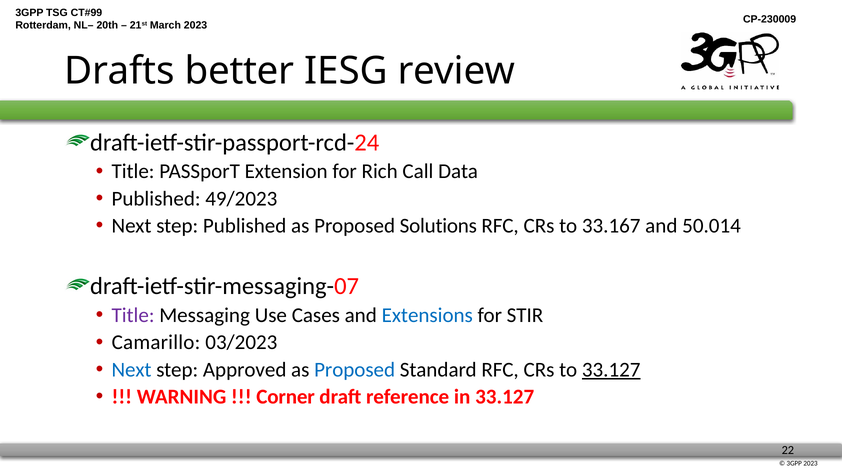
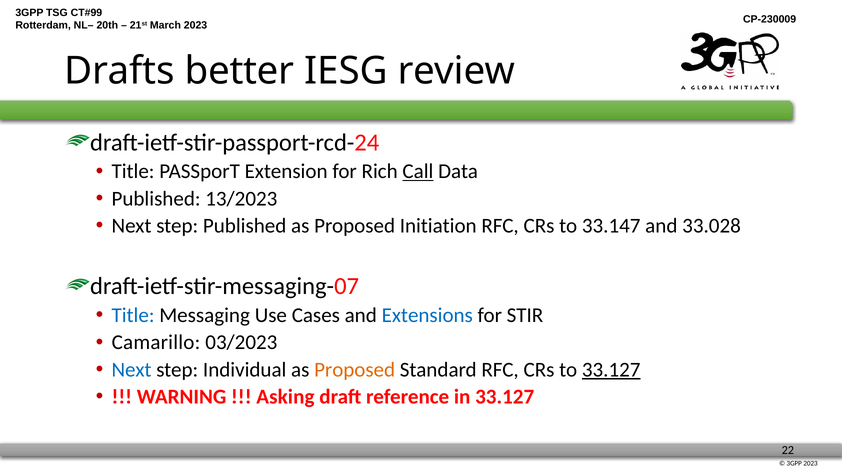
Call underline: none -> present
49/2023: 49/2023 -> 13/2023
Solutions: Solutions -> Initiation
33.167: 33.167 -> 33.147
50.014: 50.014 -> 33.028
Title at (133, 315) colour: purple -> blue
Approved: Approved -> Individual
Proposed at (355, 369) colour: blue -> orange
Corner: Corner -> Asking
